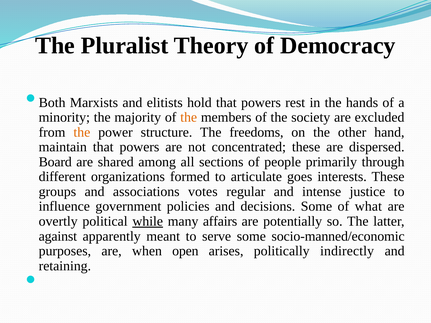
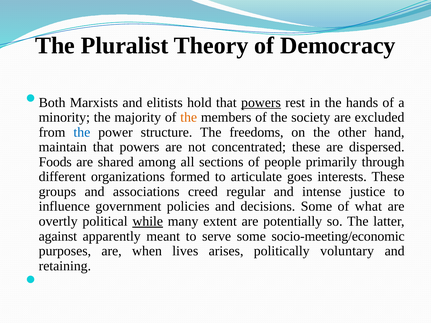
powers at (261, 103) underline: none -> present
the at (82, 132) colour: orange -> blue
Board: Board -> Foods
votes: votes -> creed
affairs: affairs -> extent
socio-manned/economic: socio-manned/economic -> socio-meeting/economic
open: open -> lives
indirectly: indirectly -> voluntary
